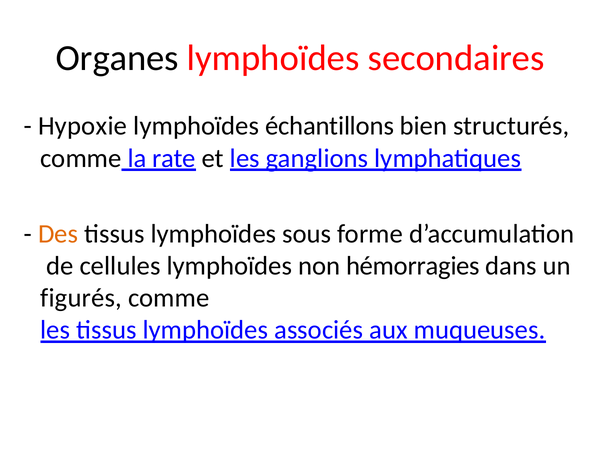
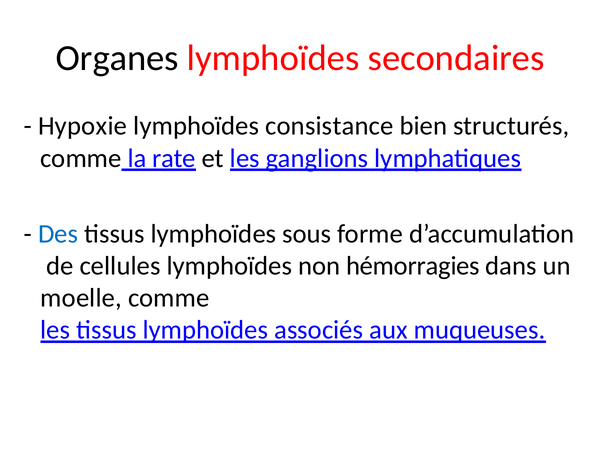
échantillons: échantillons -> consistance
Des colour: orange -> blue
figurés: figurés -> moelle
